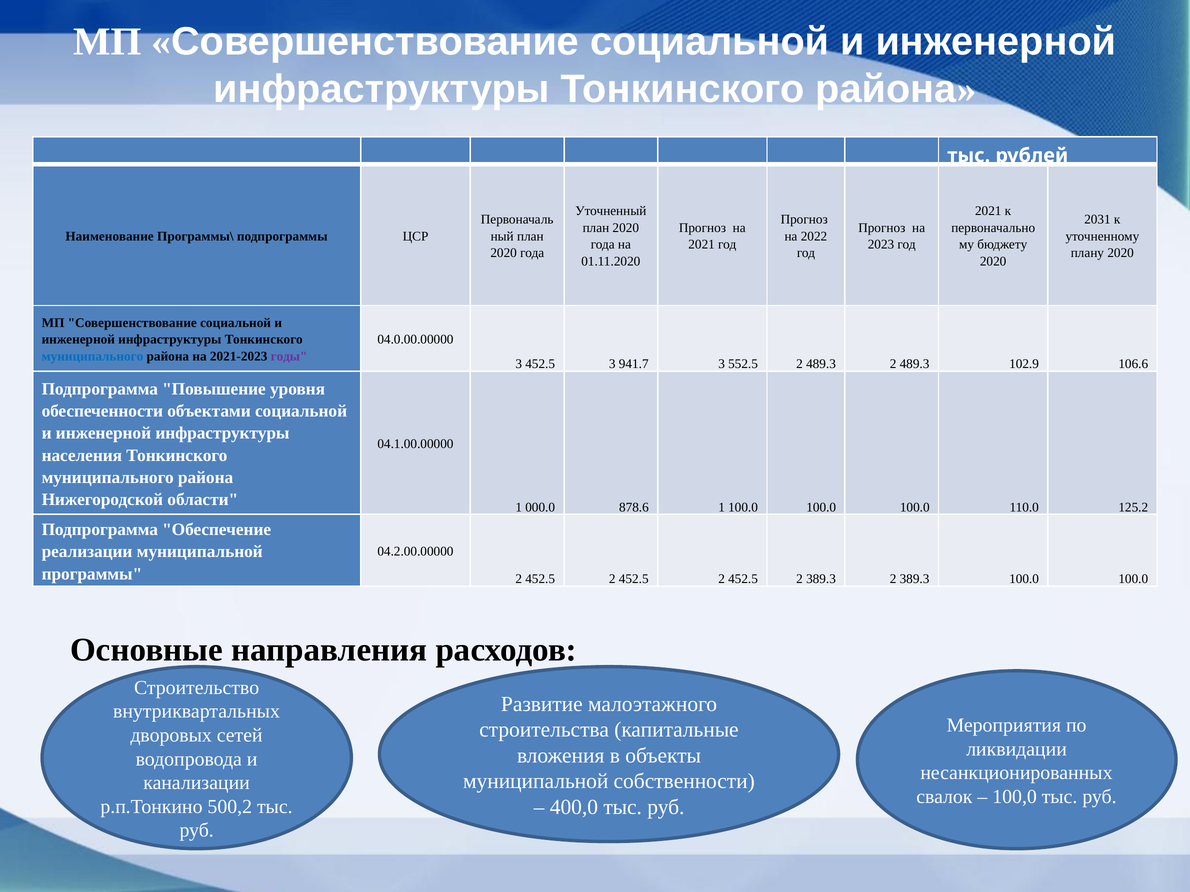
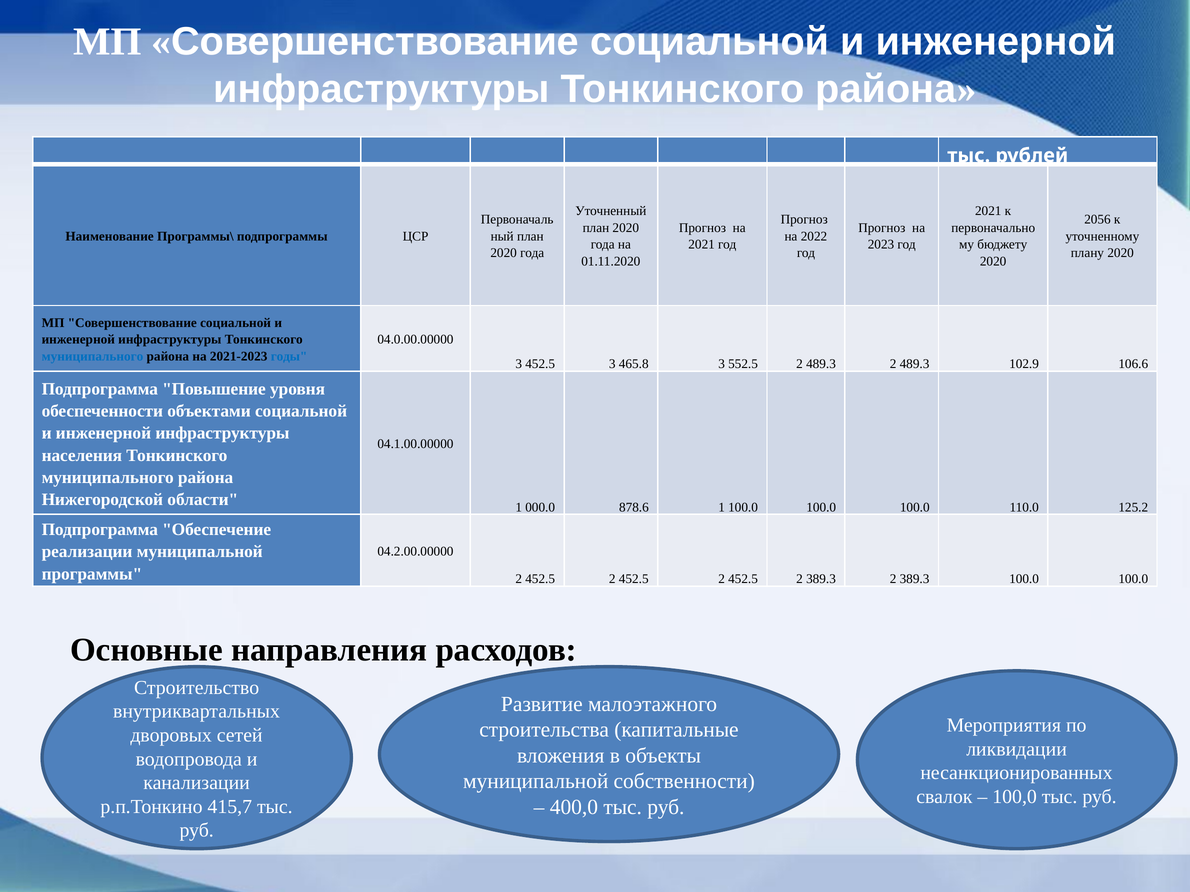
2031: 2031 -> 2056
годы colour: purple -> blue
941.7: 941.7 -> 465.8
500,2: 500,2 -> 415,7
